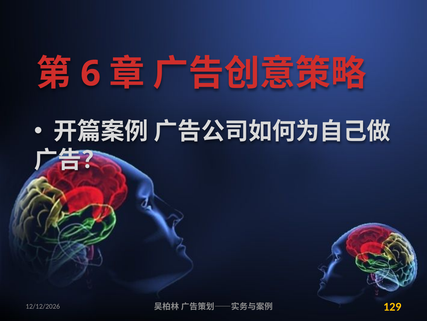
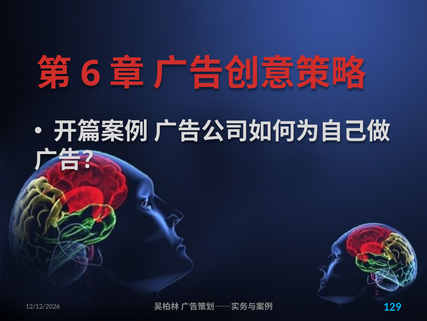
129 colour: yellow -> light blue
